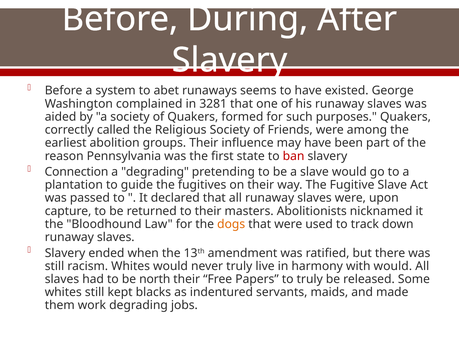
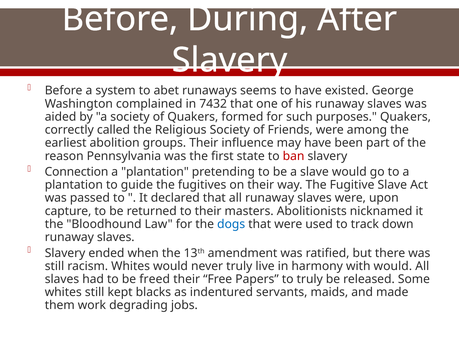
3281: 3281 -> 7432
degrading at (155, 172): degrading -> plantation
dogs colour: orange -> blue
north: north -> freed
